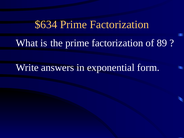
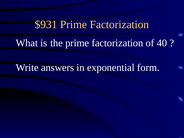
$634: $634 -> $931
89: 89 -> 40
